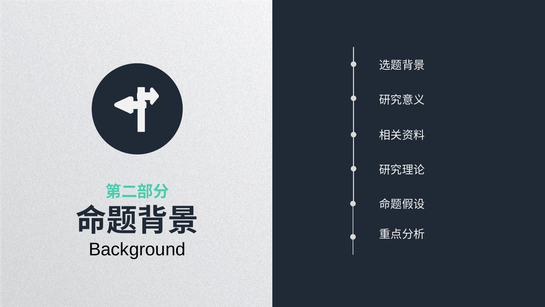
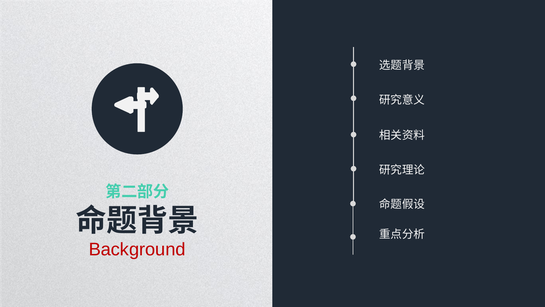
Background colour: black -> red
